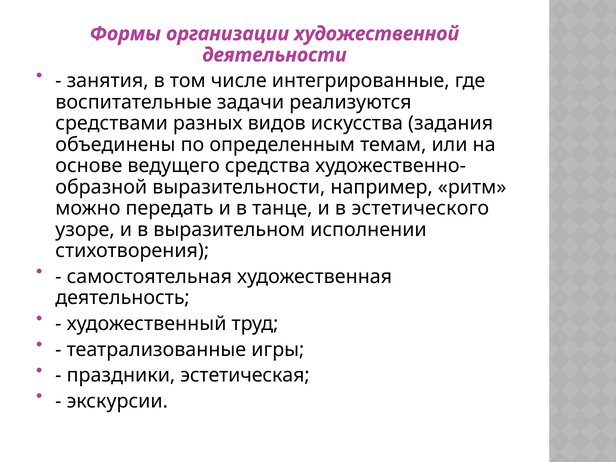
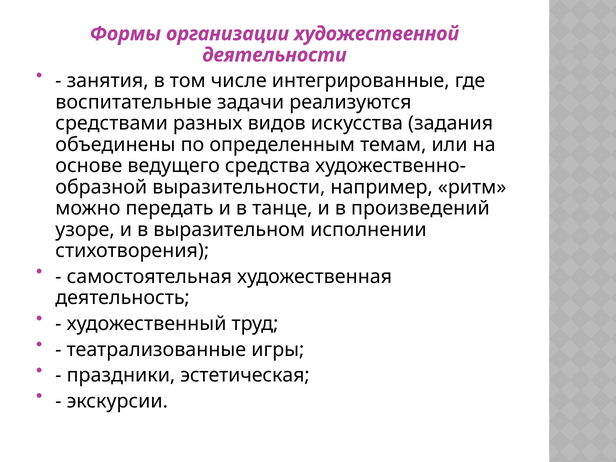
эстетического: эстетического -> произведений
